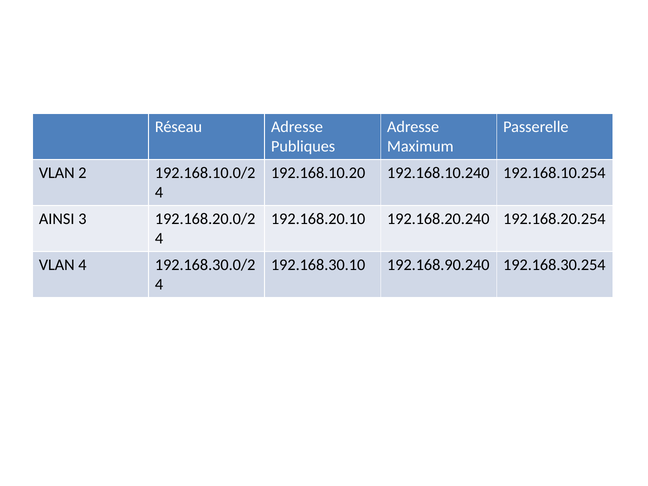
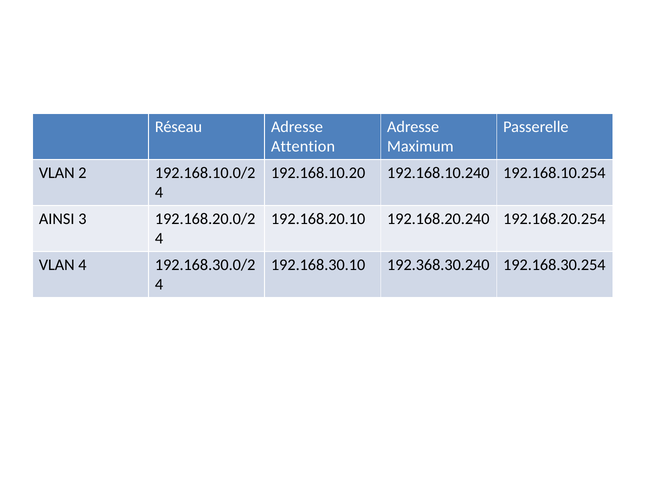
Publiques: Publiques -> Attention
192.168.90.240: 192.168.90.240 -> 192.368.30.240
